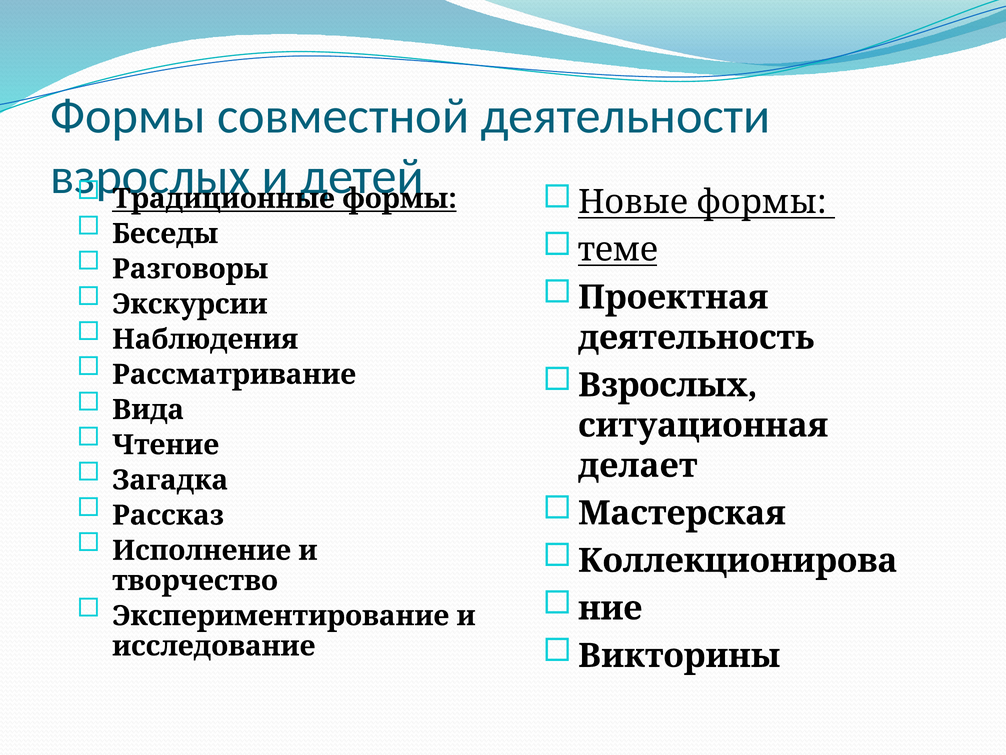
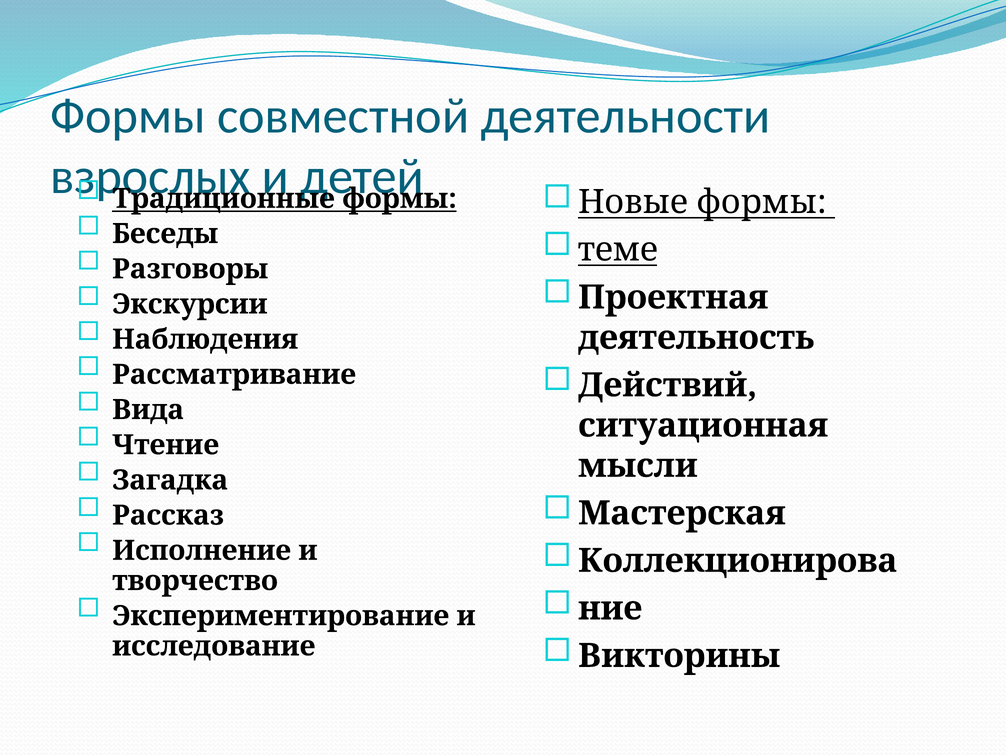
Взрослых at (668, 385): Взрослых -> Действий
делает: делает -> мысли
